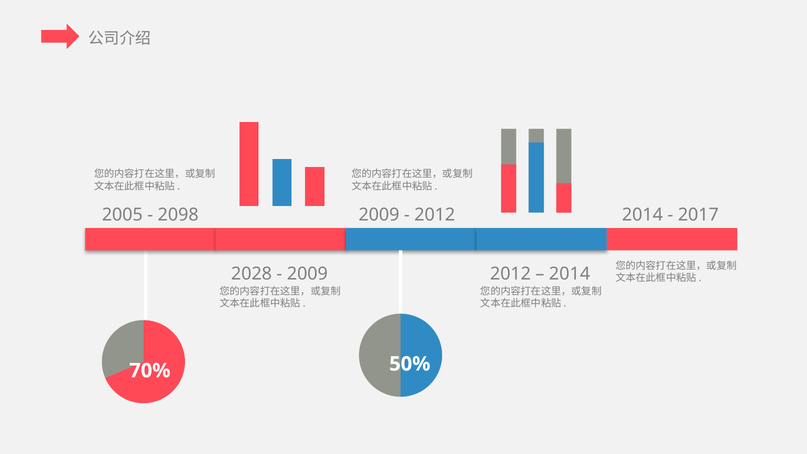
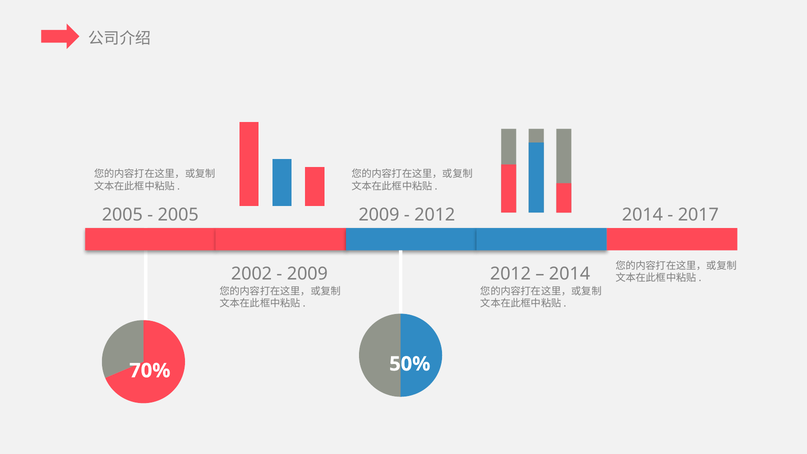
2098 at (178, 215): 2098 -> 2005
2028: 2028 -> 2002
